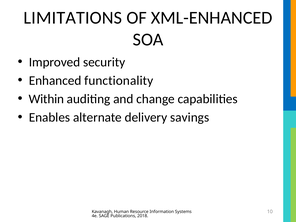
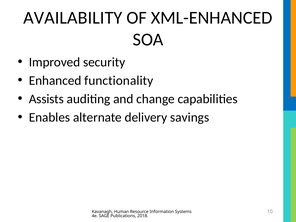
LIMITATIONS: LIMITATIONS -> AVAILABILITY
Within: Within -> Assists
